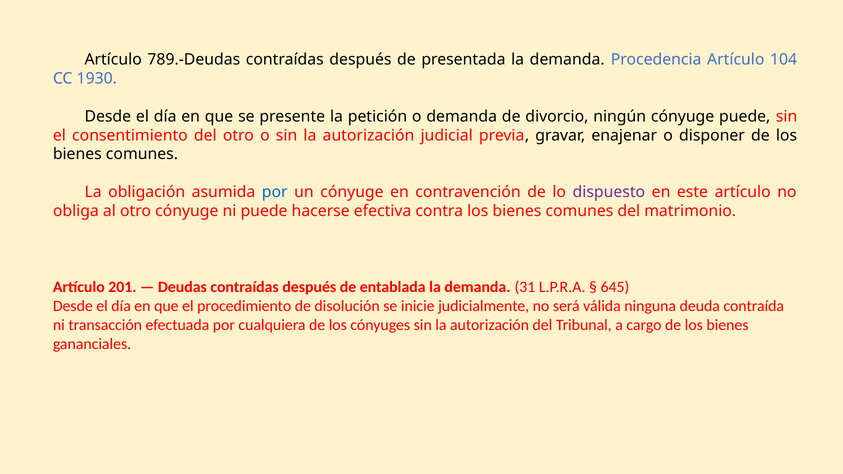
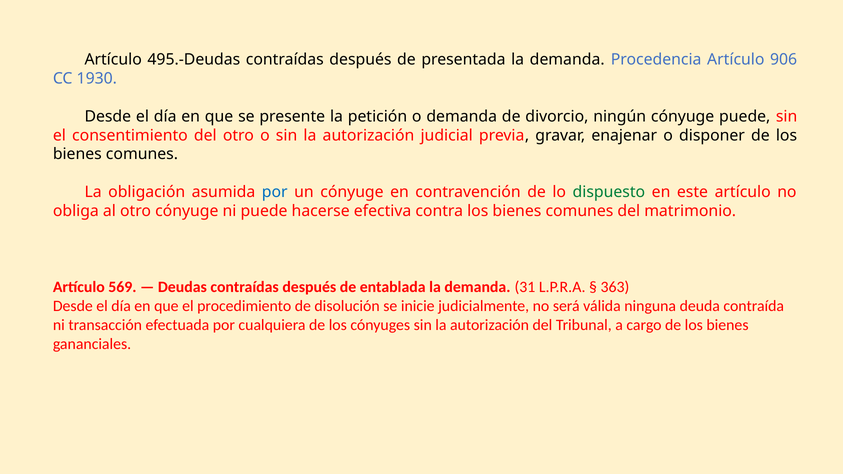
789.-Deudas: 789.-Deudas -> 495.-Deudas
104: 104 -> 906
dispuesto colour: purple -> green
201: 201 -> 569
645: 645 -> 363
